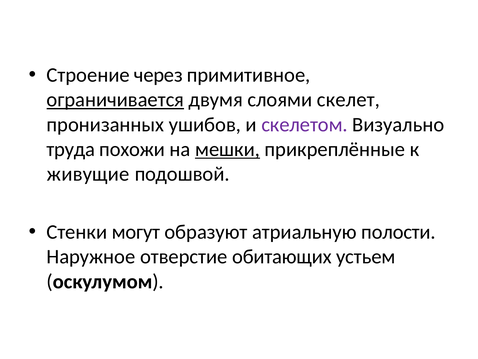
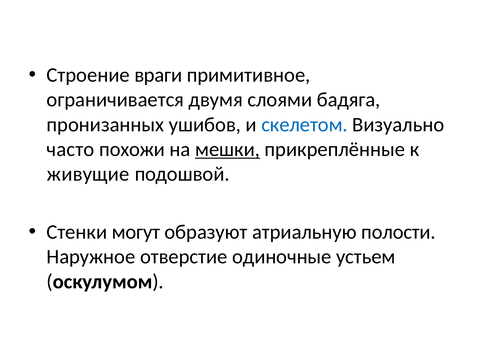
через: через -> враги
ограничивается underline: present -> none
скелет: скелет -> бадяга
скелетом colour: purple -> blue
труда: труда -> часто
обитающих: обитающих -> одиночные
